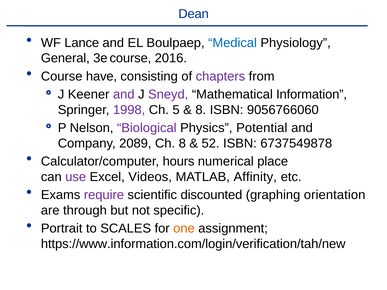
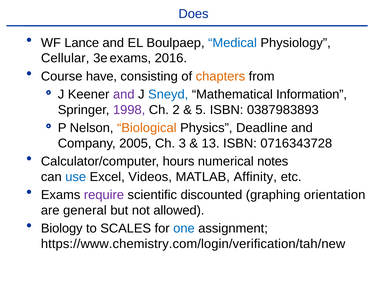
Dean: Dean -> Does
General: General -> Cellular
3e course: course -> exams
chapters colour: purple -> orange
Sneyd colour: purple -> blue
5: 5 -> 2
8 at (201, 110): 8 -> 5
9056766060: 9056766060 -> 0387983893
Biological colour: purple -> orange
Potential: Potential -> Deadline
2089: 2089 -> 2005
Ch 8: 8 -> 3
52: 52 -> 13
6737549878: 6737549878 -> 0716343728
place: place -> notes
use colour: purple -> blue
through: through -> general
specific: specific -> allowed
Portrait: Portrait -> Biology
one colour: orange -> blue
https://www.information.com/login/verification/tah/new: https://www.information.com/login/verification/tah/new -> https://www.chemistry.com/login/verification/tah/new
